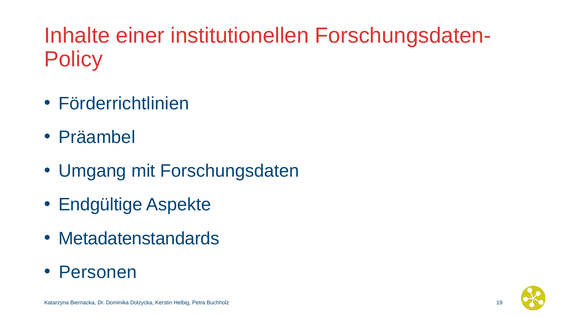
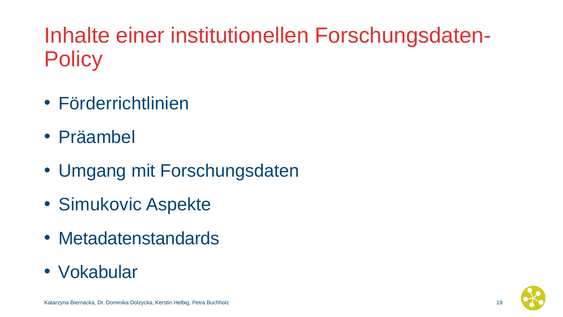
Endgültige: Endgültige -> Simukovic
Personen: Personen -> Vokabular
